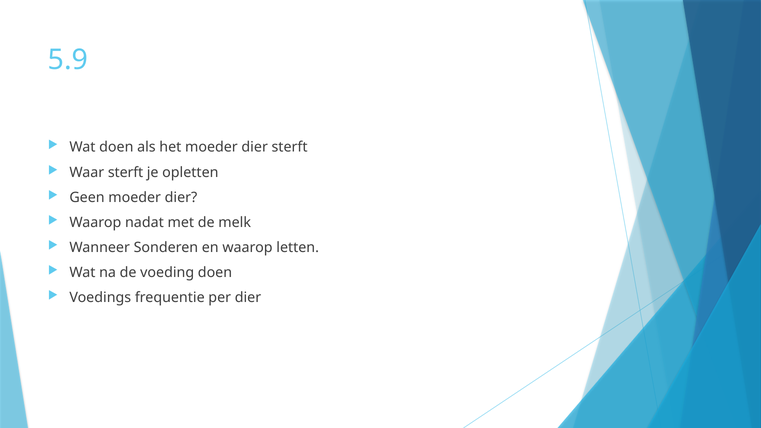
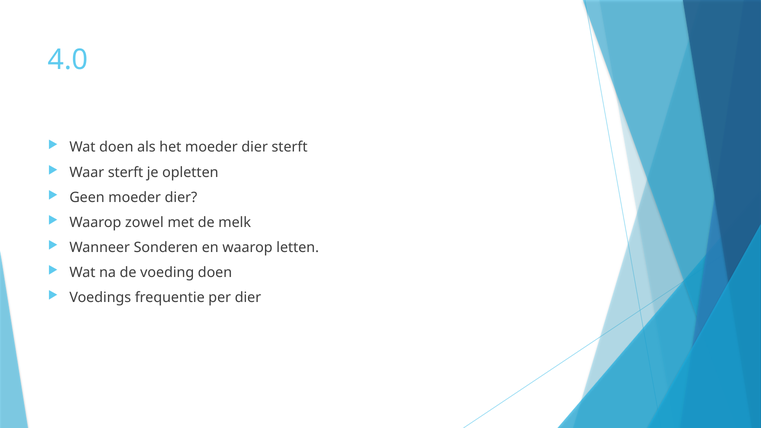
5.9: 5.9 -> 4.0
nadat: nadat -> zowel
